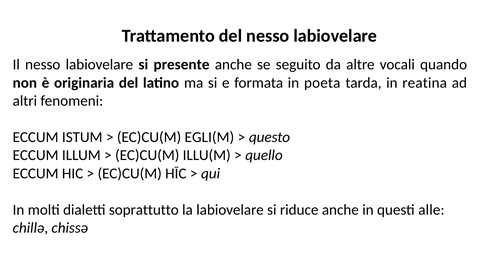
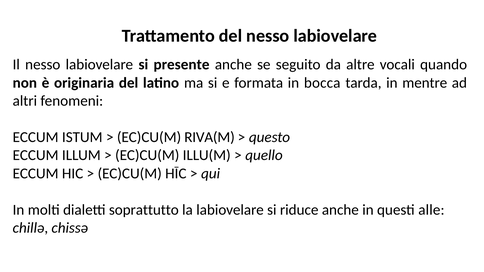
poeta: poeta -> bocca
reatina: reatina -> mentre
EGLI(M: EGLI(M -> RIVA(M
